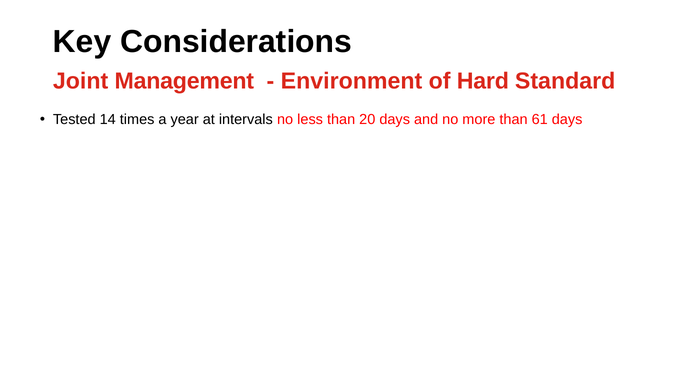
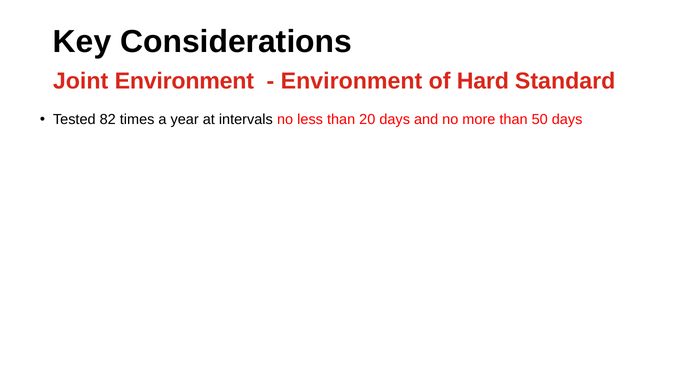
Joint Management: Management -> Environment
14: 14 -> 82
61: 61 -> 50
